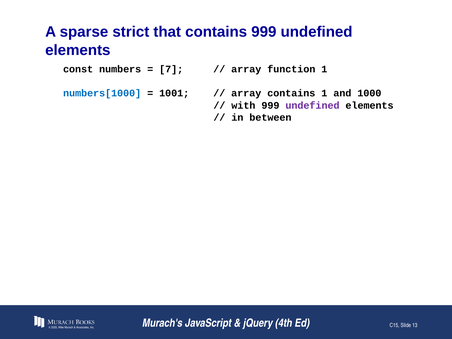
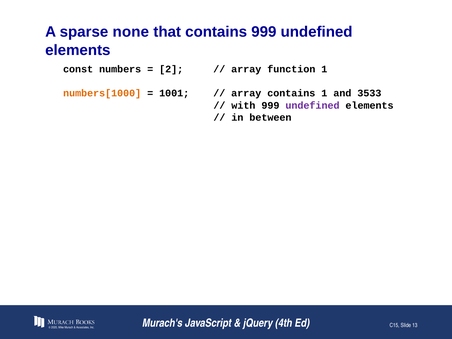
strict: strict -> none
7: 7 -> 2
numbers[1000 colour: blue -> orange
1000: 1000 -> 3533
